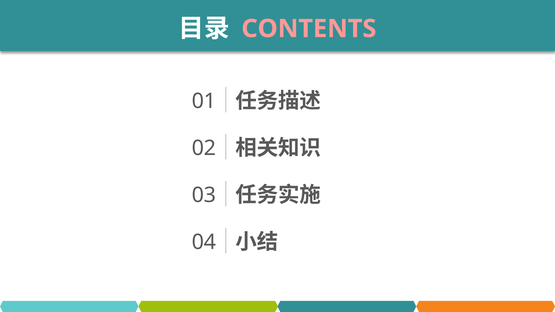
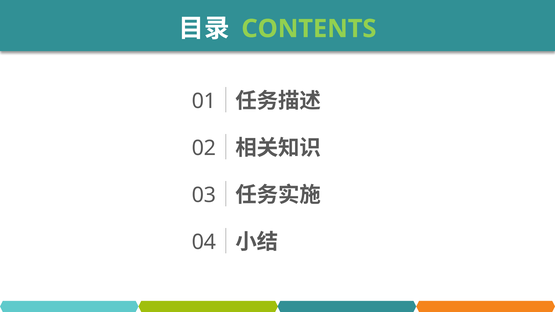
CONTENTS colour: pink -> light green
